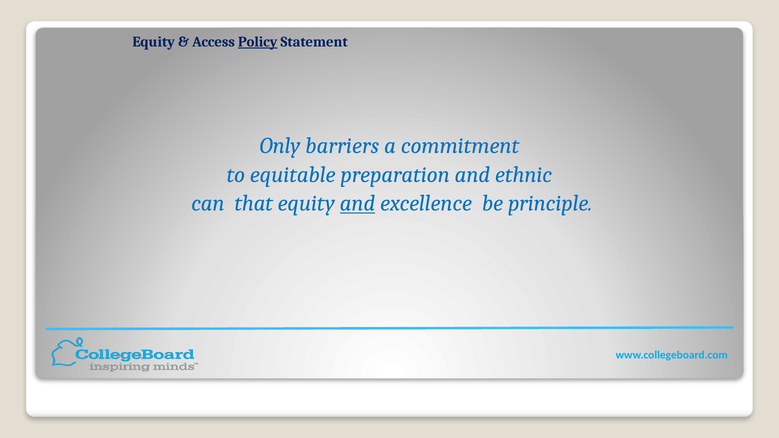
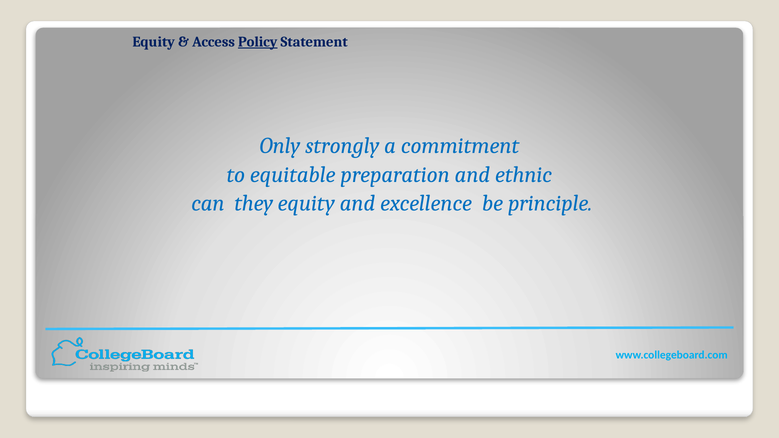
barriers: barriers -> strongly
that: that -> they
and at (357, 203) underline: present -> none
